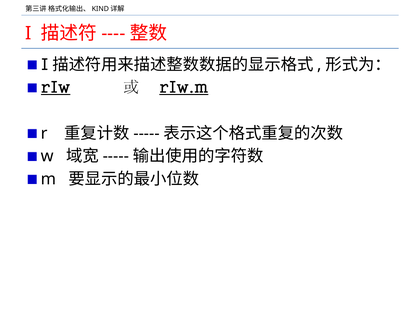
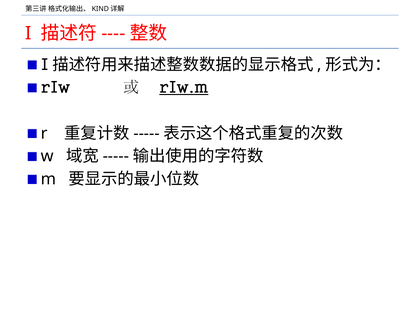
rIw underline: present -> none
